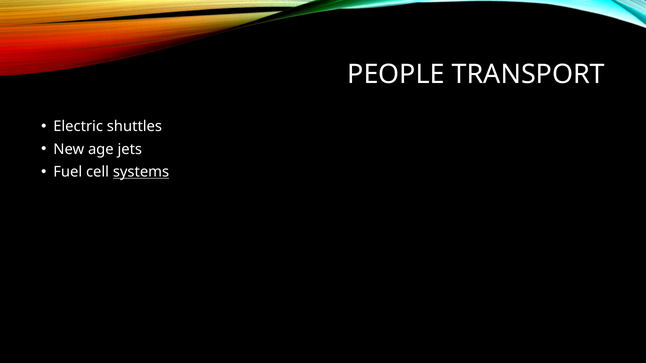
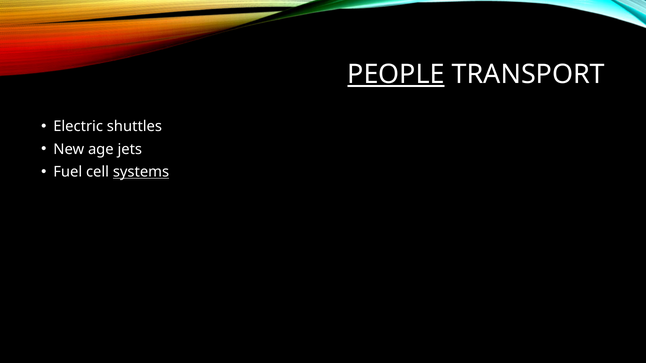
PEOPLE underline: none -> present
